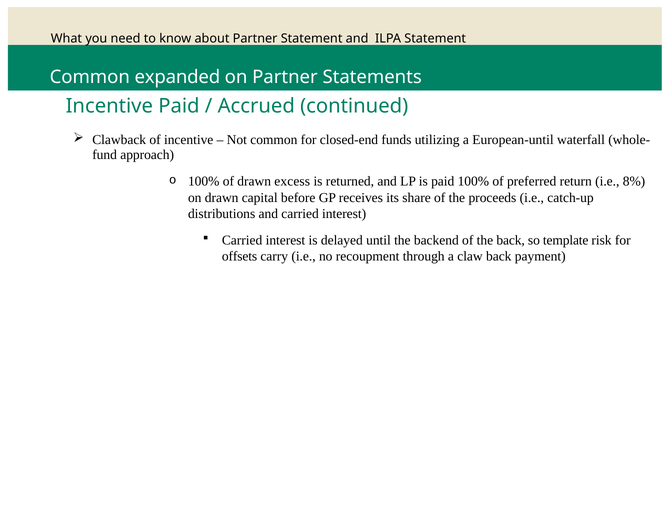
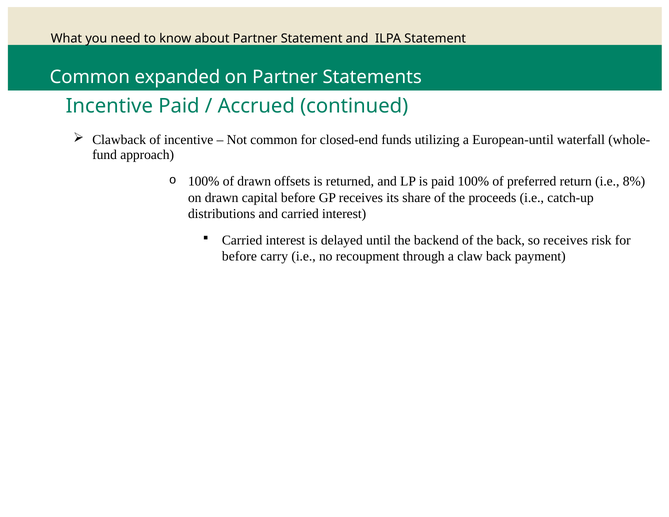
excess: excess -> offsets
so template: template -> receives
offsets at (240, 256): offsets -> before
